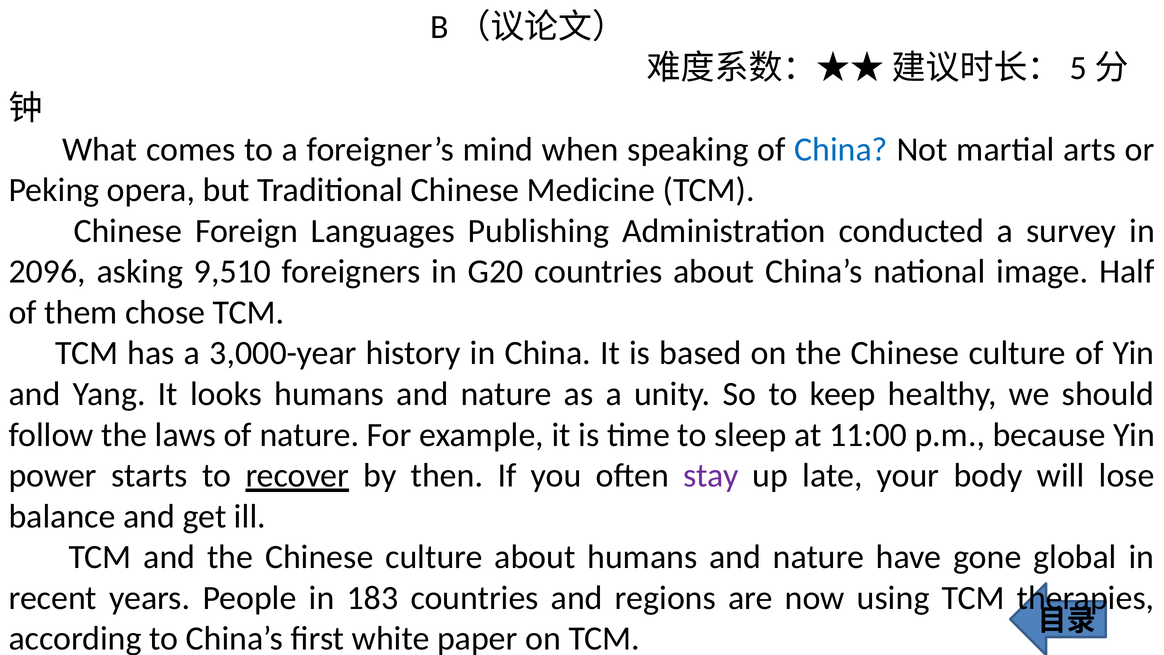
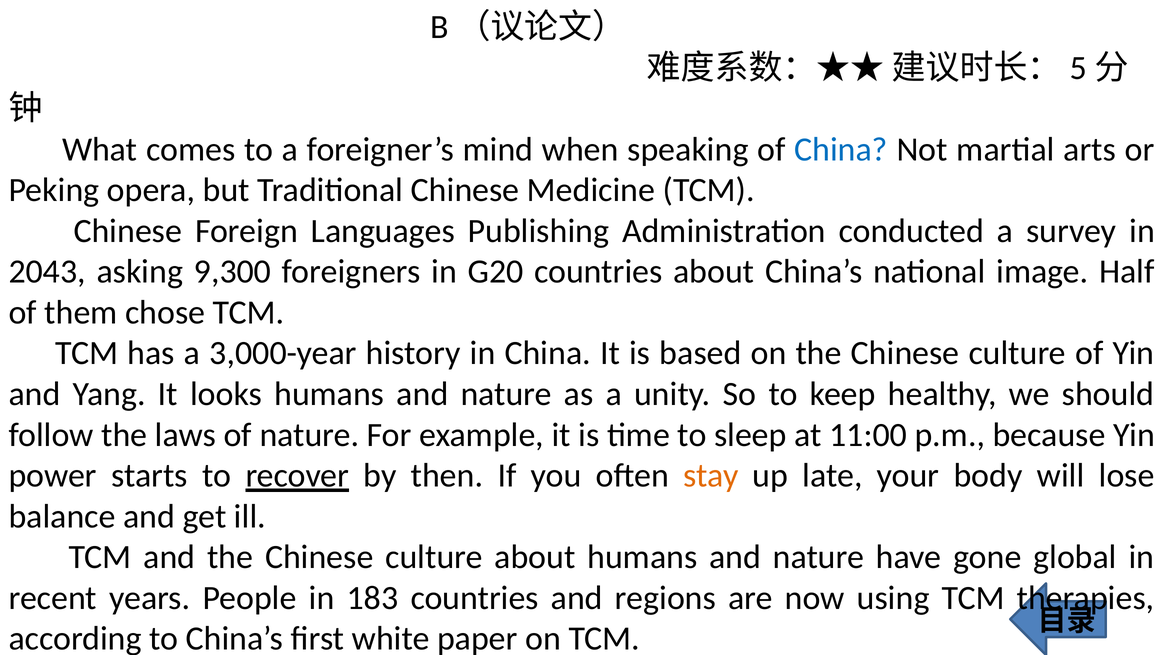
2096: 2096 -> 2043
9,510: 9,510 -> 9,300
stay colour: purple -> orange
